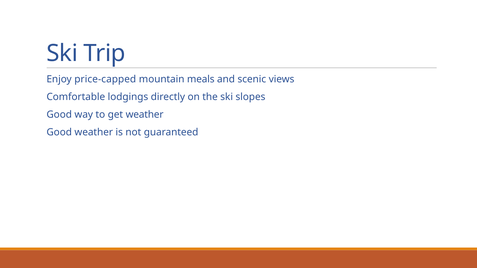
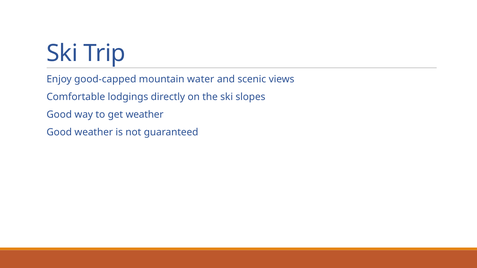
price-capped: price-capped -> good-capped
meals: meals -> water
